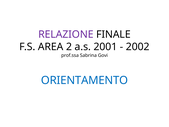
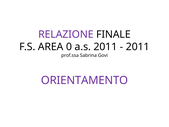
2: 2 -> 0
a.s 2001: 2001 -> 2011
2002 at (138, 47): 2002 -> 2011
ORIENTAMENTO colour: blue -> purple
